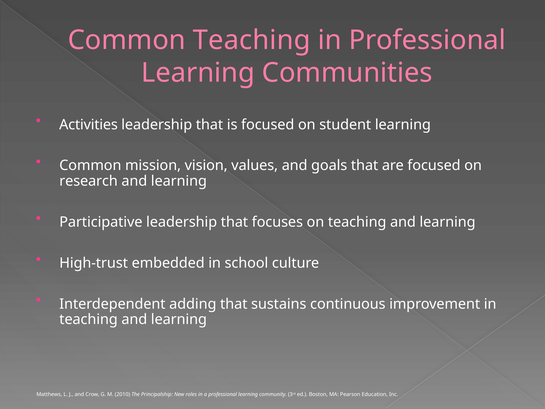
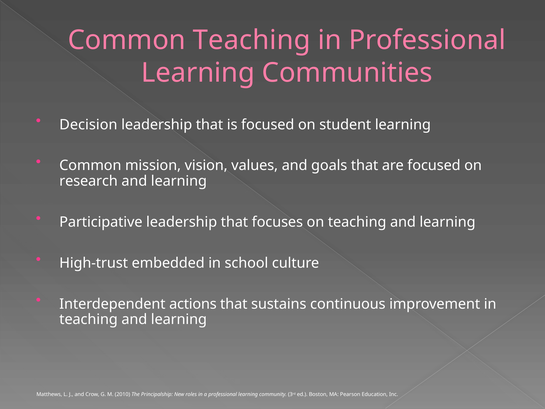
Activities: Activities -> Decision
adding: adding -> actions
